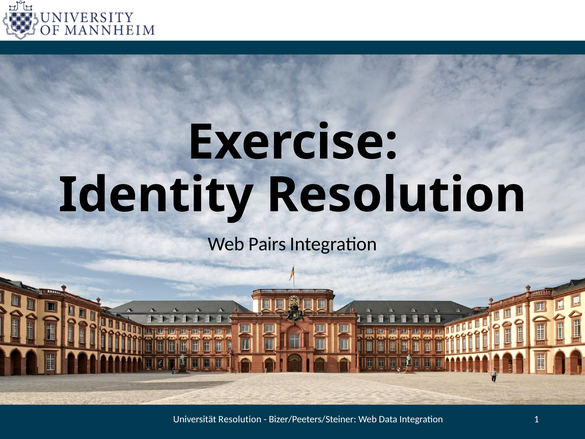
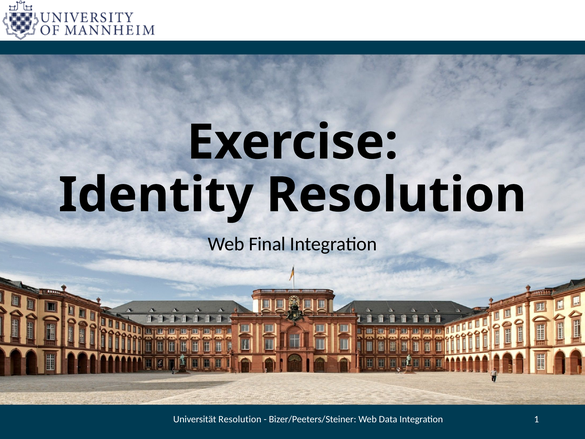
Pairs: Pairs -> Final
